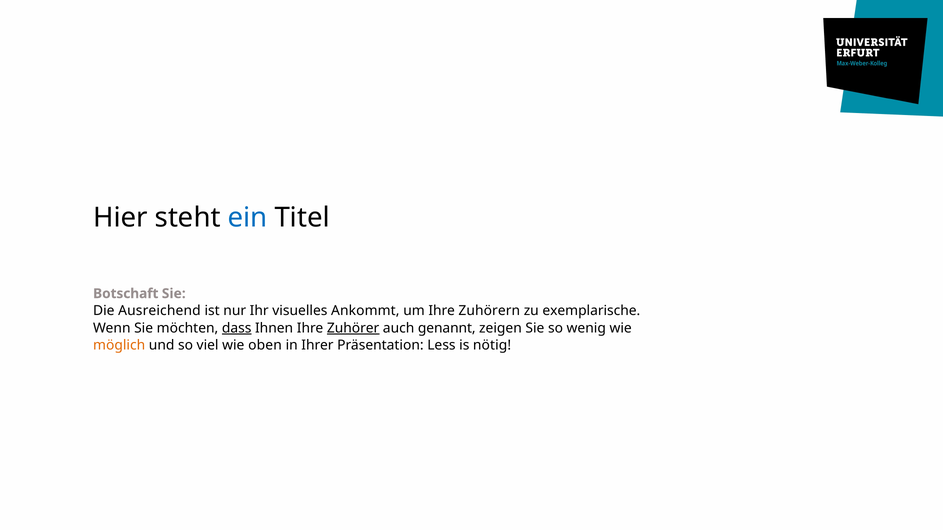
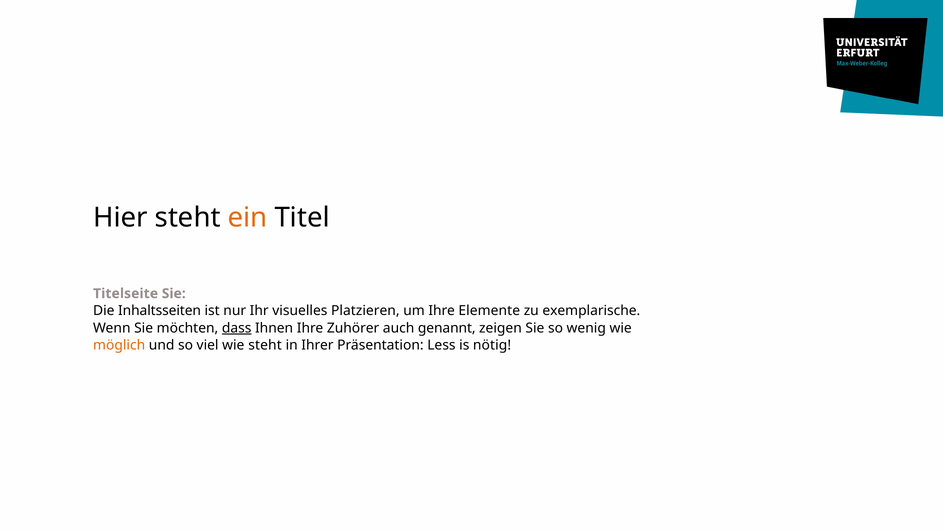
ein colour: blue -> orange
Botschaft: Botschaft -> Titelseite
Ausreichend: Ausreichend -> Inhaltsseiten
Ankommt: Ankommt -> Platzieren
Zuhörern: Zuhörern -> Elemente
Zuhörer underline: present -> none
wie oben: oben -> steht
